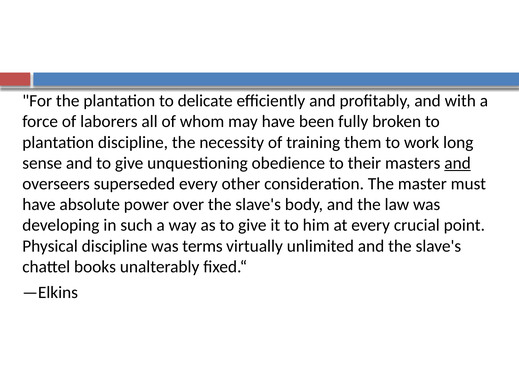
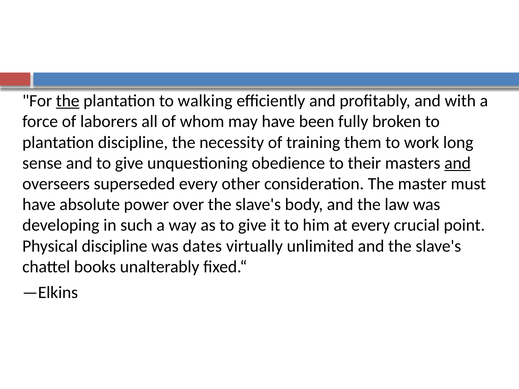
the at (68, 101) underline: none -> present
delicate: delicate -> walking
terms: terms -> dates
